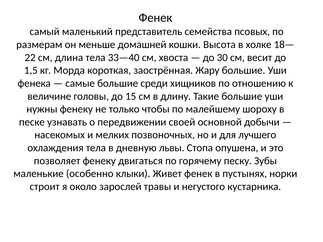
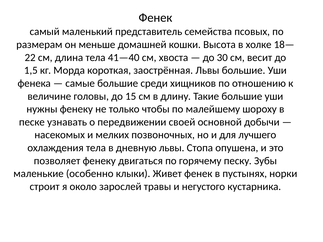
33—40: 33—40 -> 41—40
заострённая Жару: Жару -> Львы
